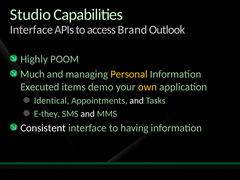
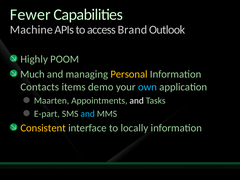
Studio: Studio -> Fewer
Interface at (31, 30): Interface -> Machine
Executed: Executed -> Contacts
own colour: yellow -> light blue
Identical: Identical -> Maarten
E-they: E-they -> E-part
and at (88, 114) colour: white -> light blue
Consistent colour: white -> yellow
having: having -> locally
